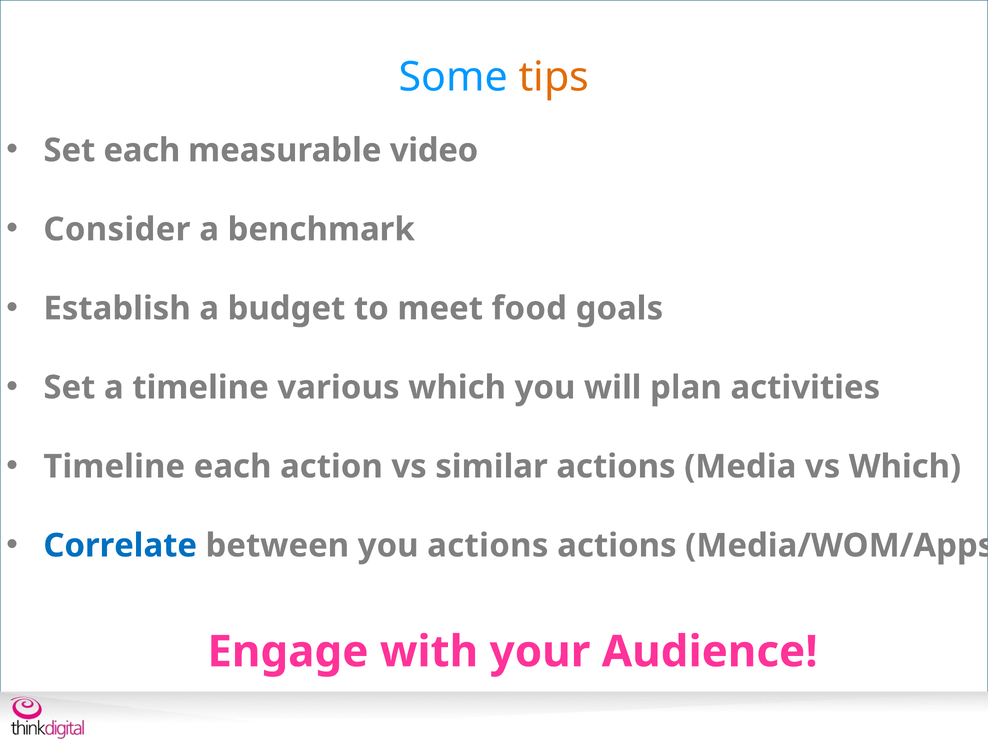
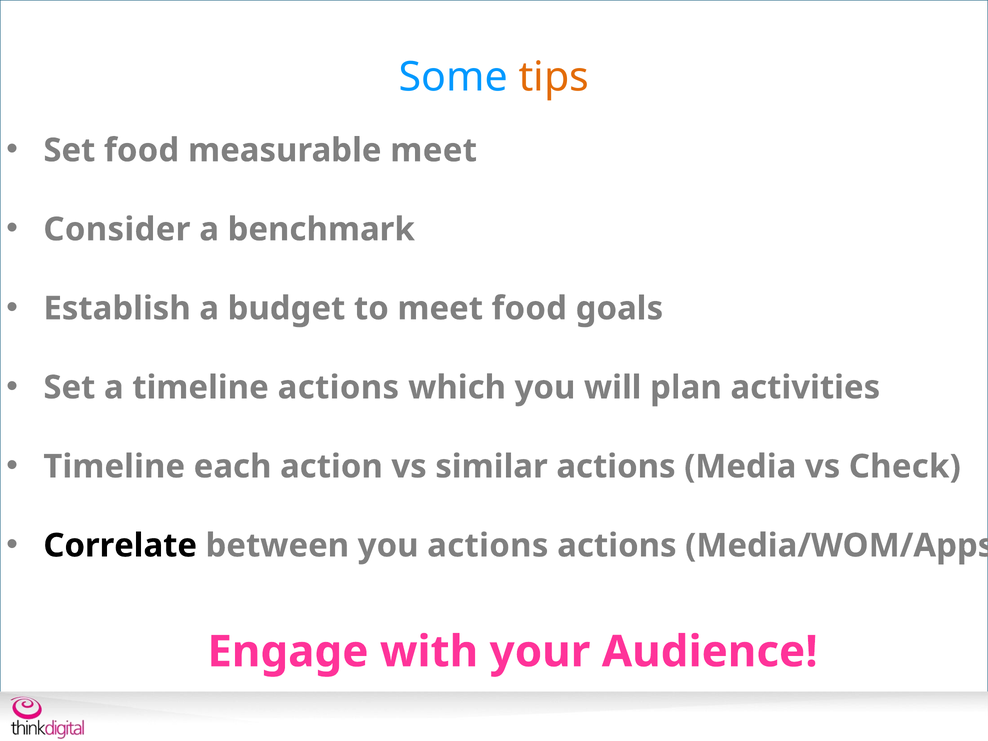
Set each: each -> food
measurable video: video -> meet
timeline various: various -> actions
vs Which: Which -> Check
Correlate colour: blue -> black
